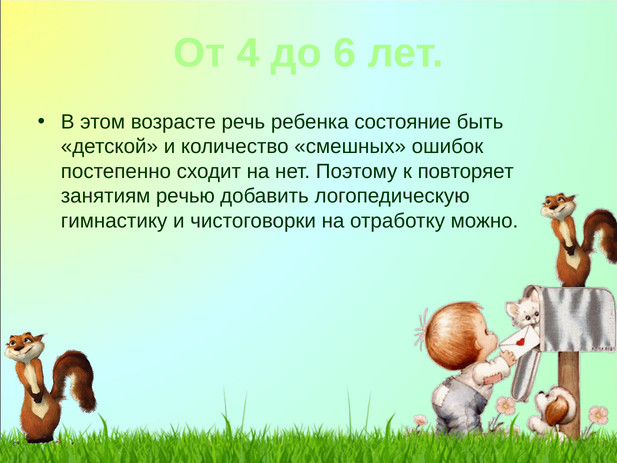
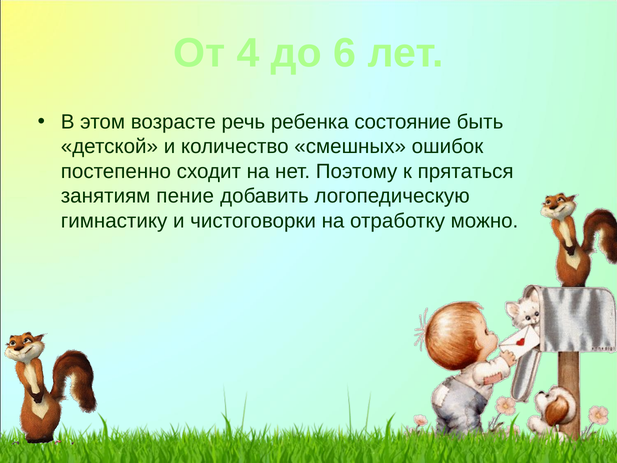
повторяет: повторяет -> прятаться
речью: речью -> пение
